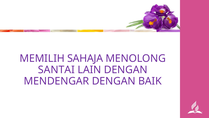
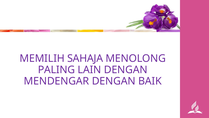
SANTAI: SANTAI -> PALING
